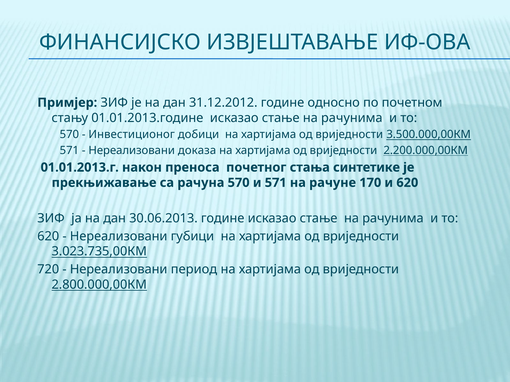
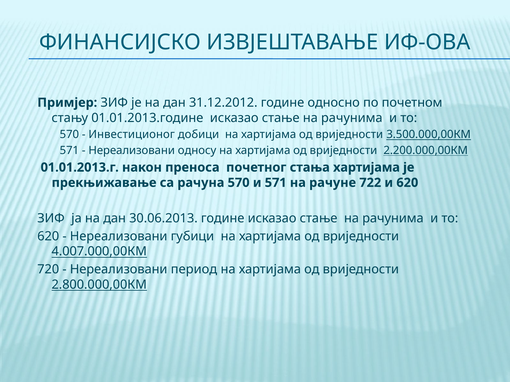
доказа: доказа -> односу
стања синтетике: синтетике -> хартијама
170: 170 -> 722
3.023.735,00КМ: 3.023.735,00КМ -> 4.007.000,00КМ
